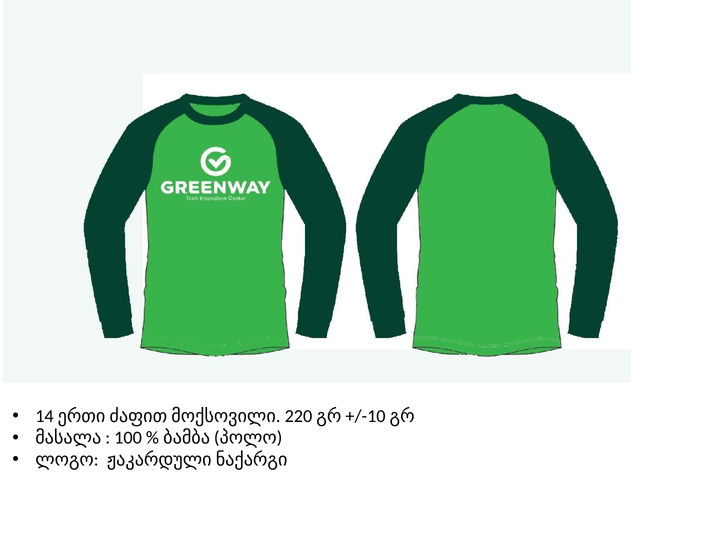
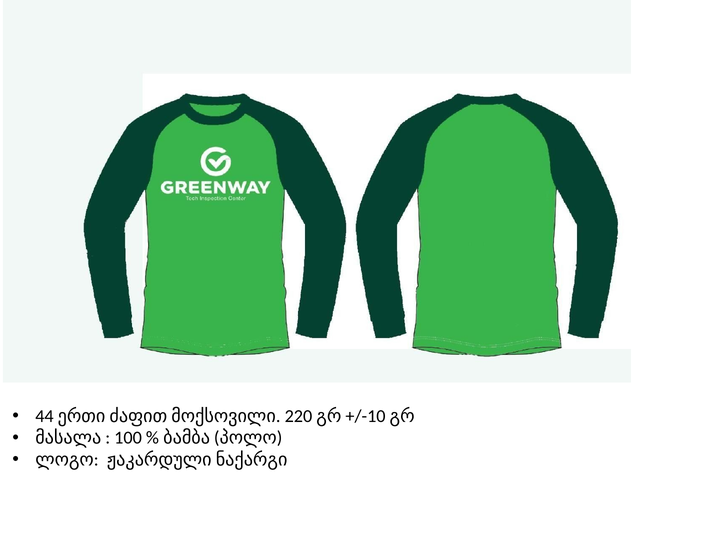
14: 14 -> 44
